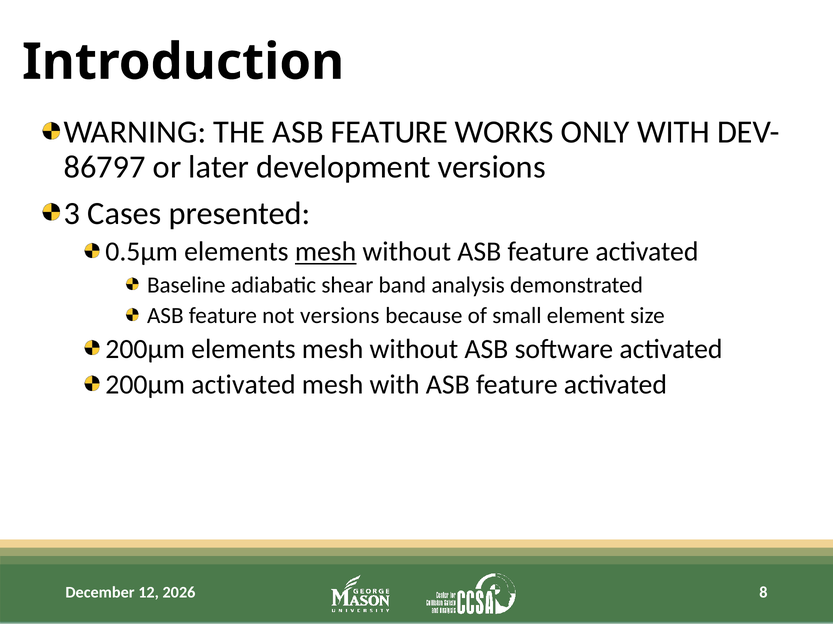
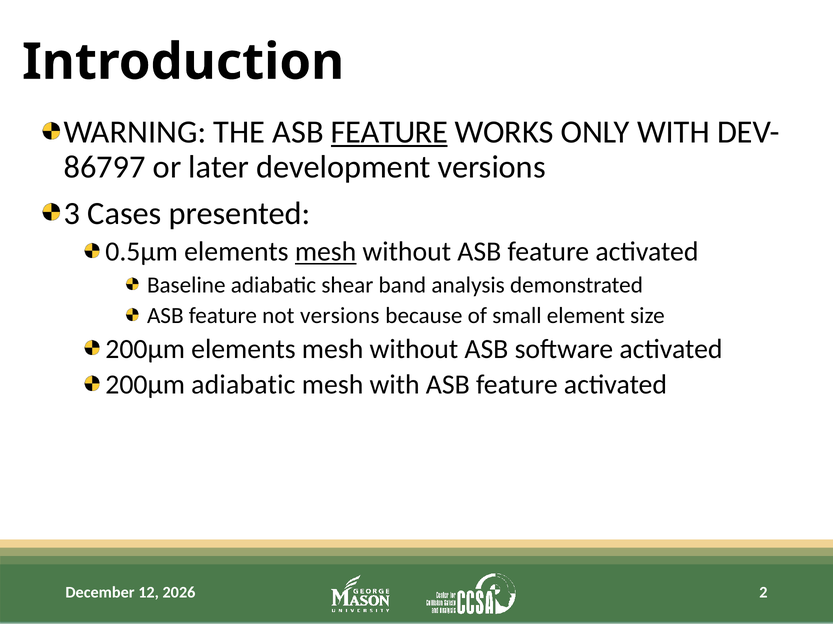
FEATURE at (389, 132) underline: none -> present
200µm activated: activated -> adiabatic
8: 8 -> 2
